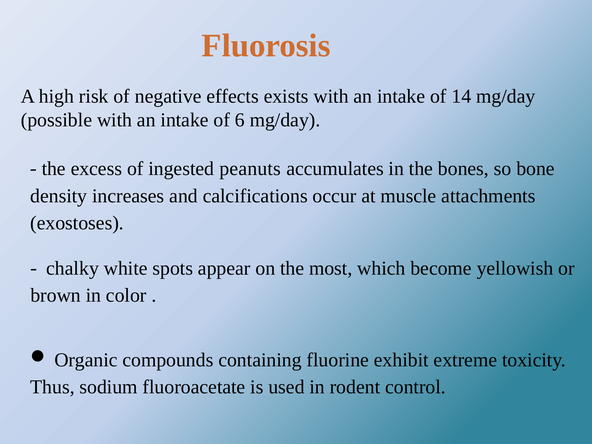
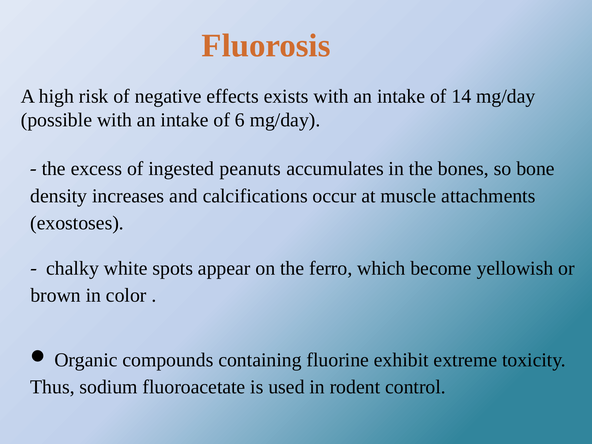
most: most -> ferro
